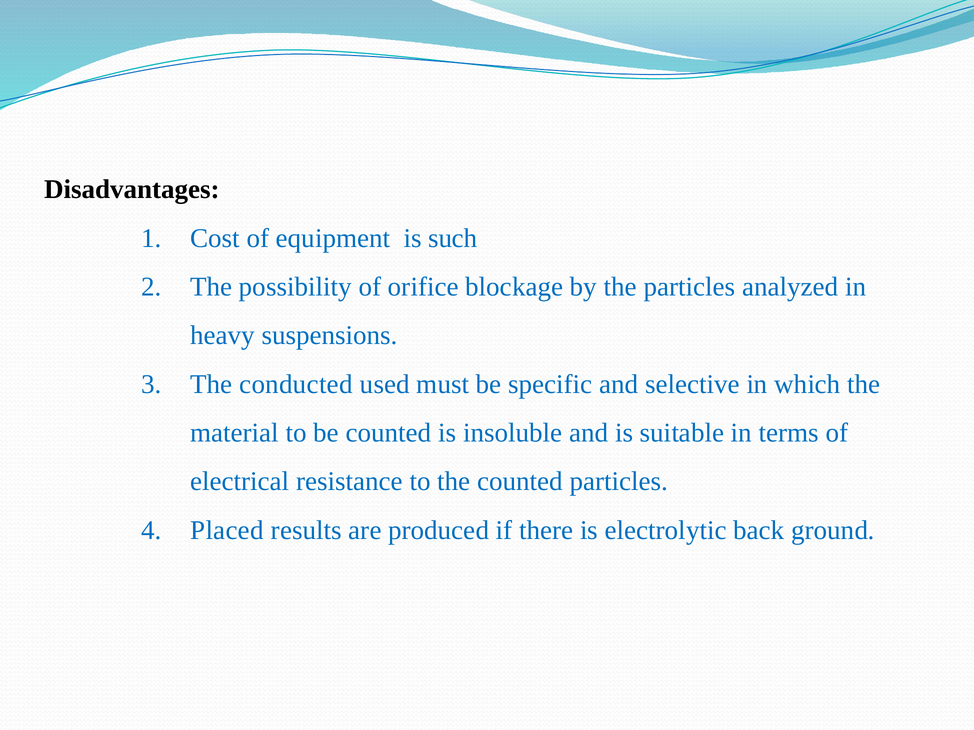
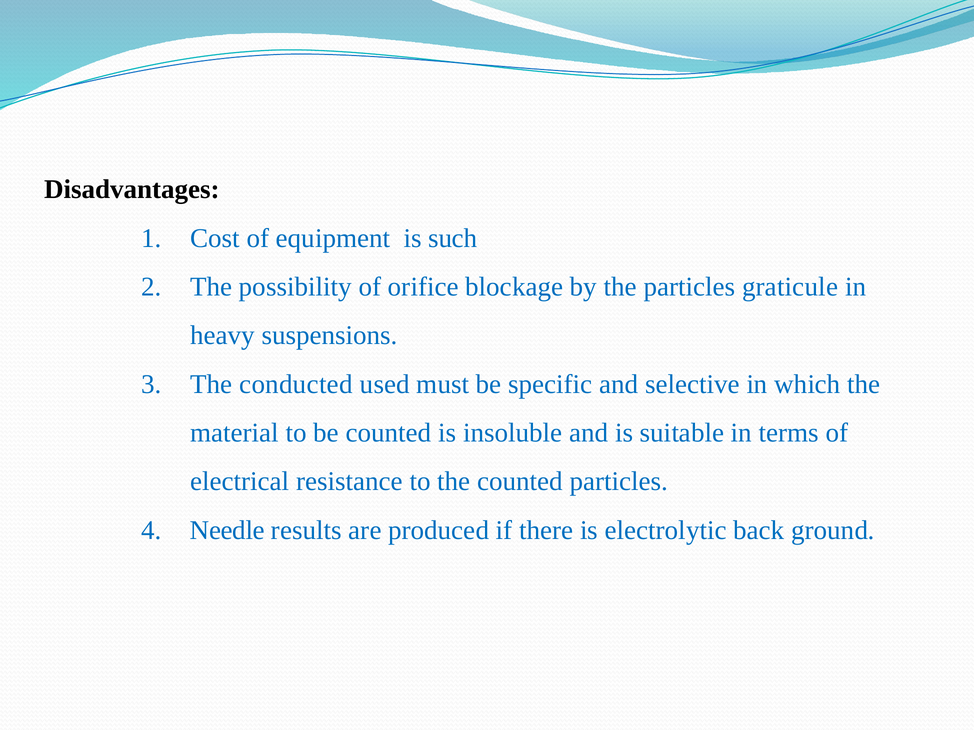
analyzed: analyzed -> graticule
Placed: Placed -> Needle
